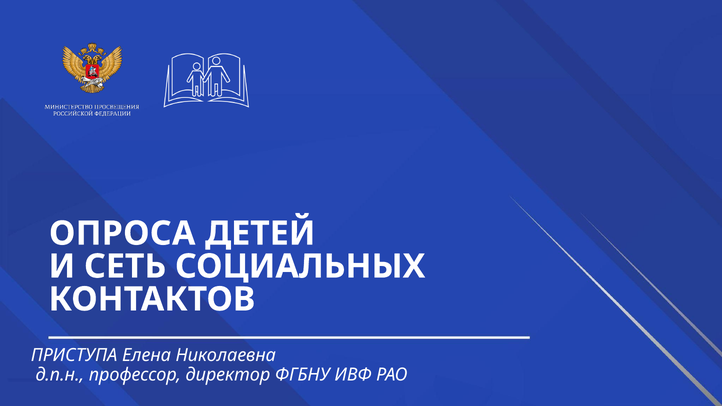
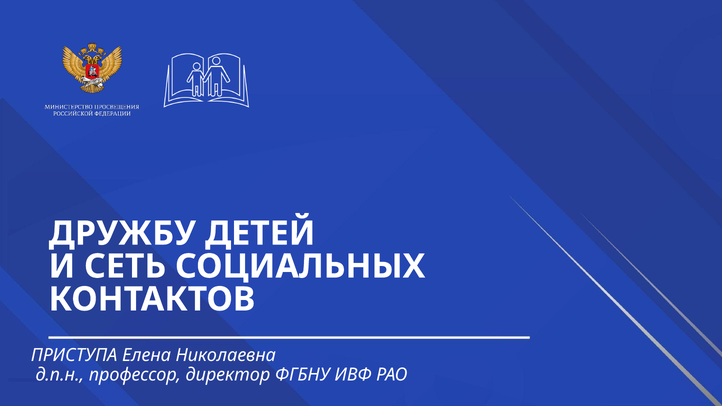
ОПРОСА: ОПРОСА -> ДРУЖБУ
